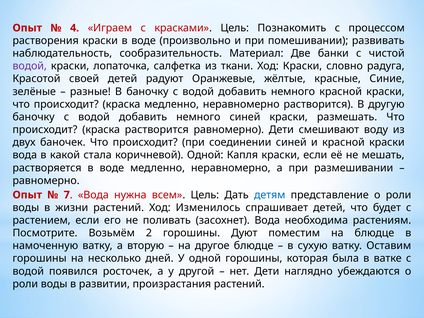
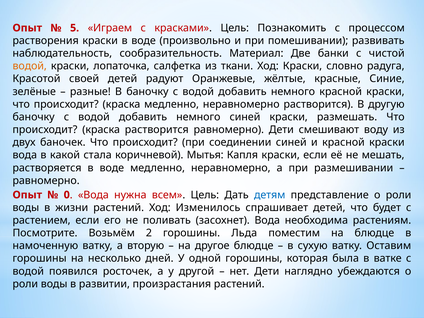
4: 4 -> 5
водой at (30, 66) colour: purple -> orange
коричневой Одной: Одной -> Мытья
7: 7 -> 0
Дуют: Дуют -> Льда
